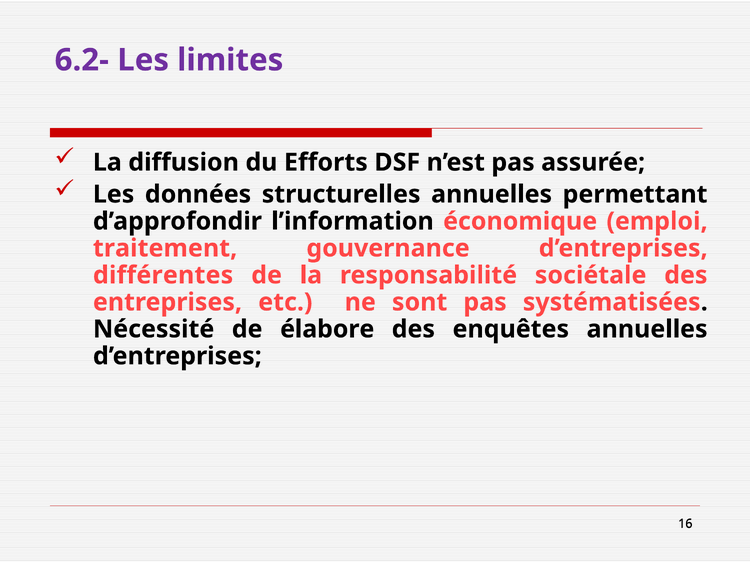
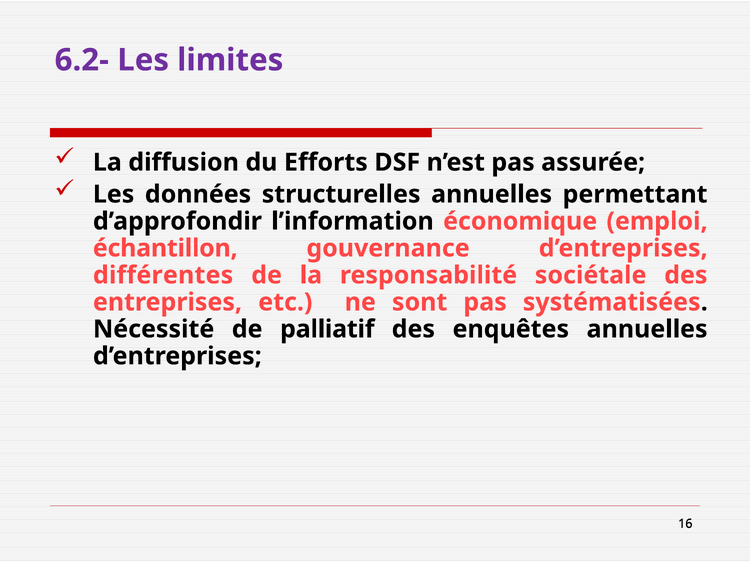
traitement: traitement -> échantillon
élabore: élabore -> palliatif
